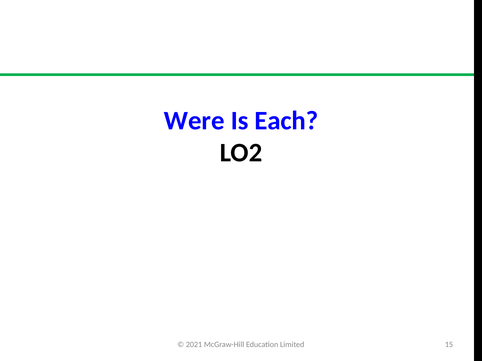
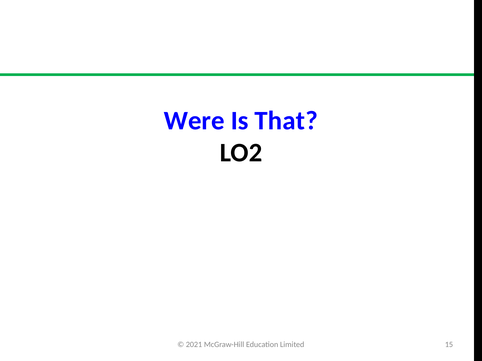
Each: Each -> That
